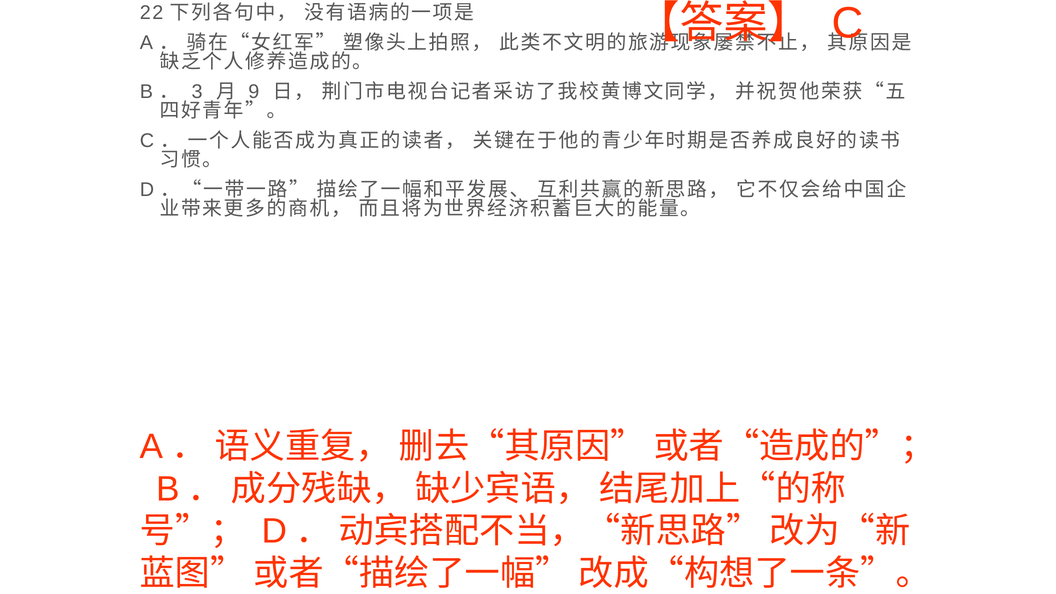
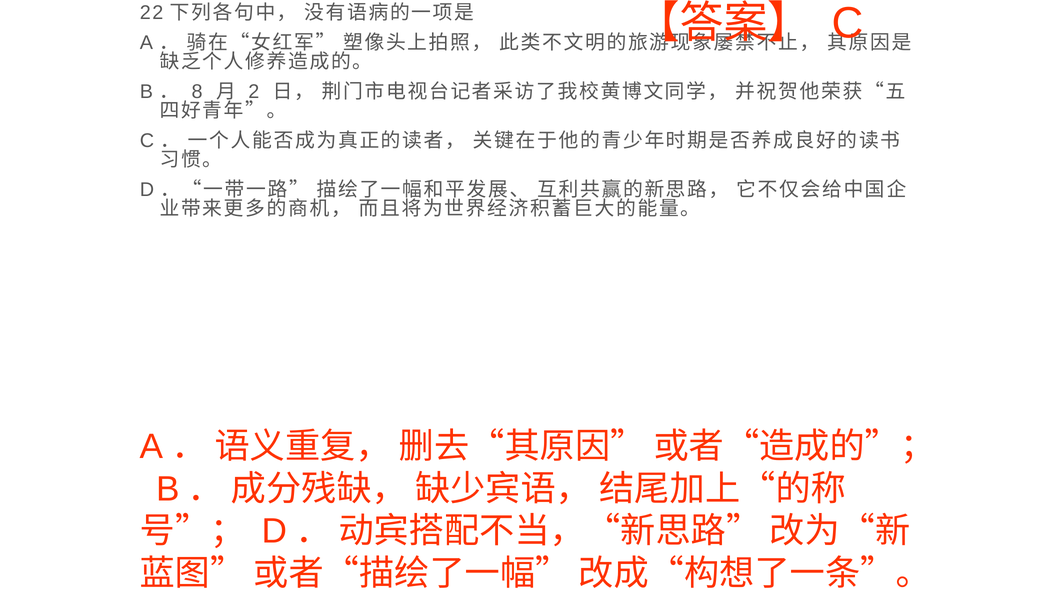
3: 3 -> 8
9: 9 -> 2
